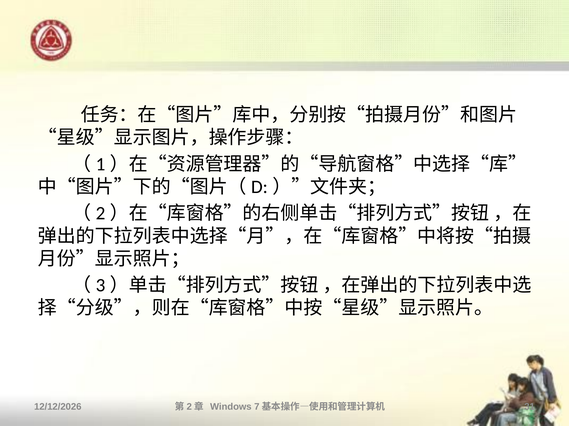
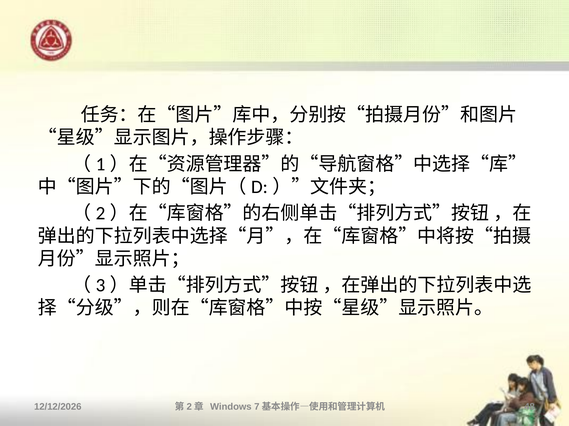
31: 31 -> 48
